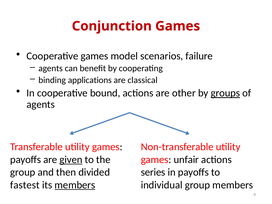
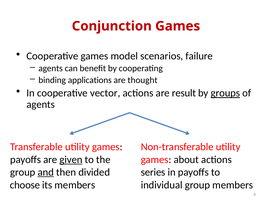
classical: classical -> thought
bound: bound -> vector
other: other -> result
unfair: unfair -> about
and underline: none -> present
fastest: fastest -> choose
members at (75, 185) underline: present -> none
